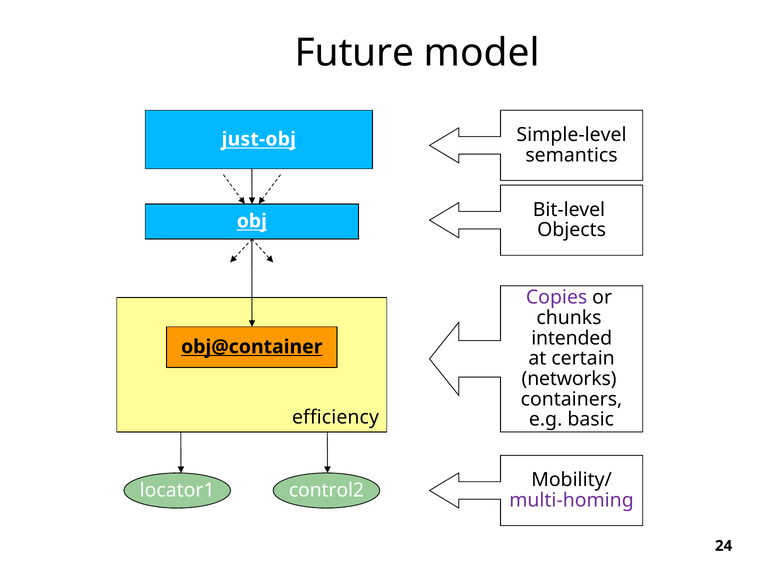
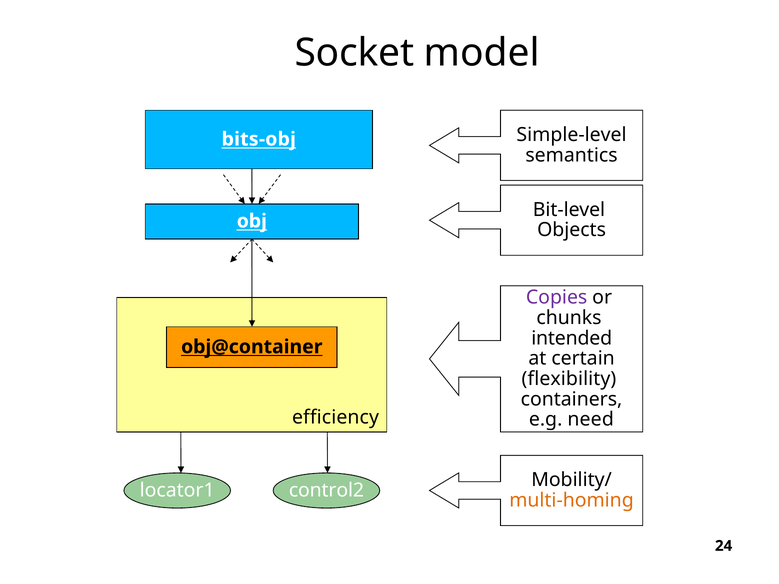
Future: Future -> Socket
just-obj: just-obj -> bits-obj
networks: networks -> flexibility
basic: basic -> need
multi-homing colour: purple -> orange
